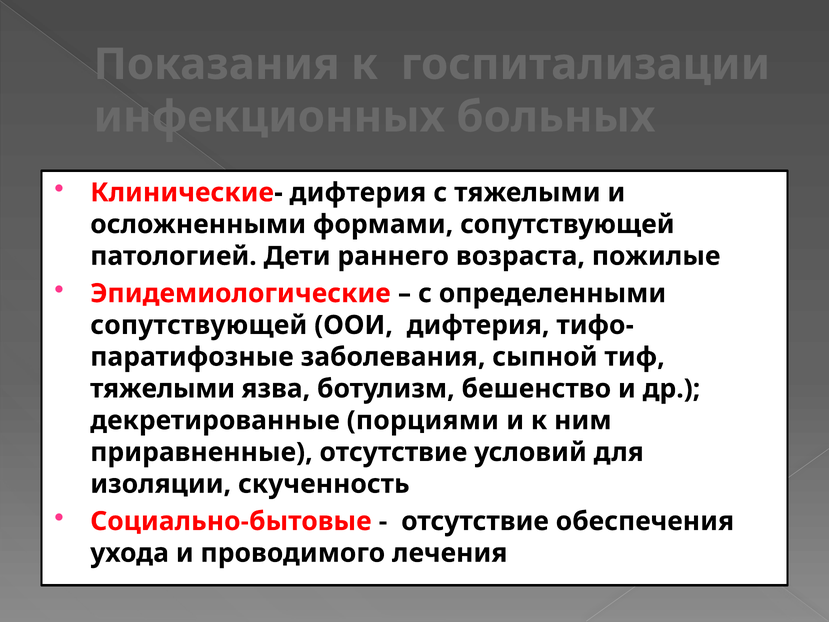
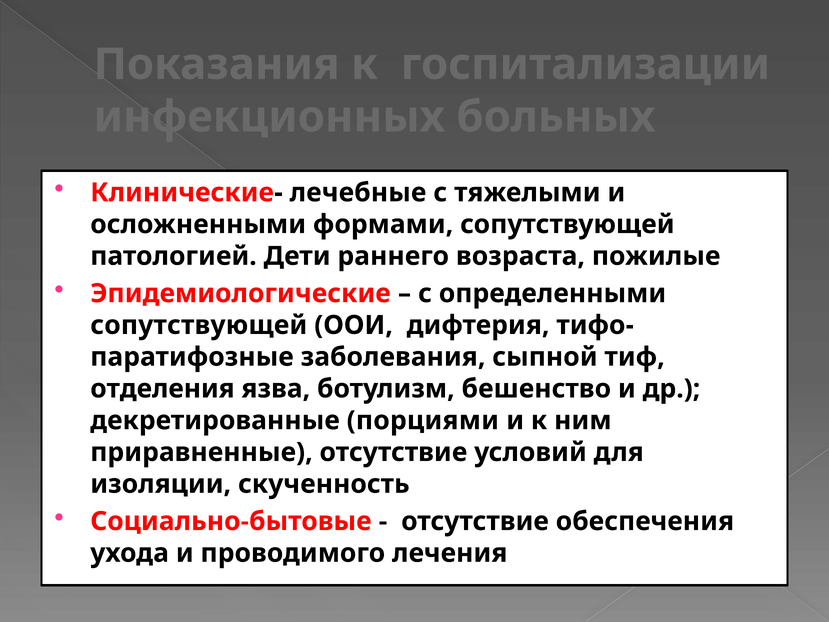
Клинические- дифтерия: дифтерия -> лечебные
тяжелыми at (163, 389): тяжелыми -> отделения
